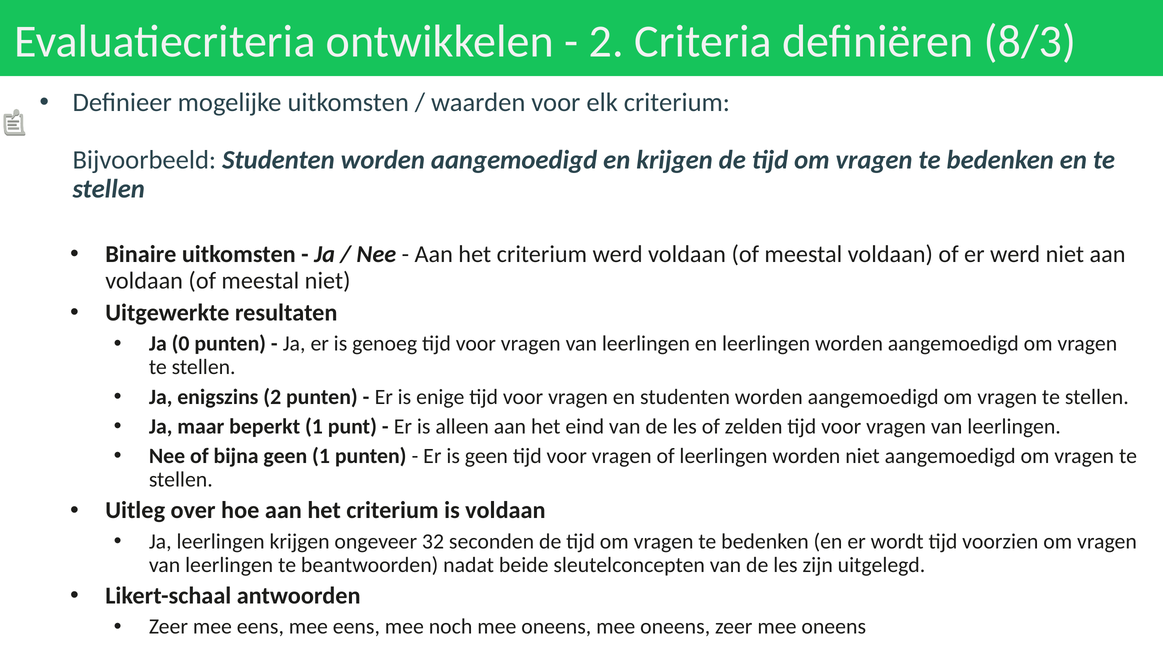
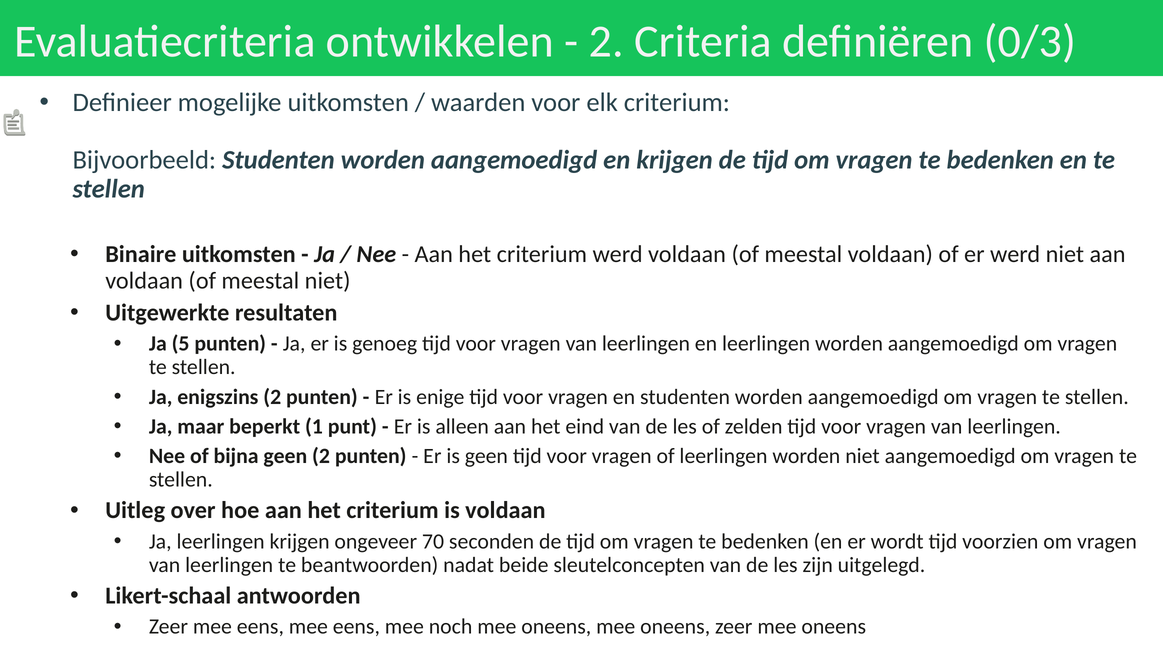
8/3: 8/3 -> 0/3
0: 0 -> 5
geen 1: 1 -> 2
32: 32 -> 70
